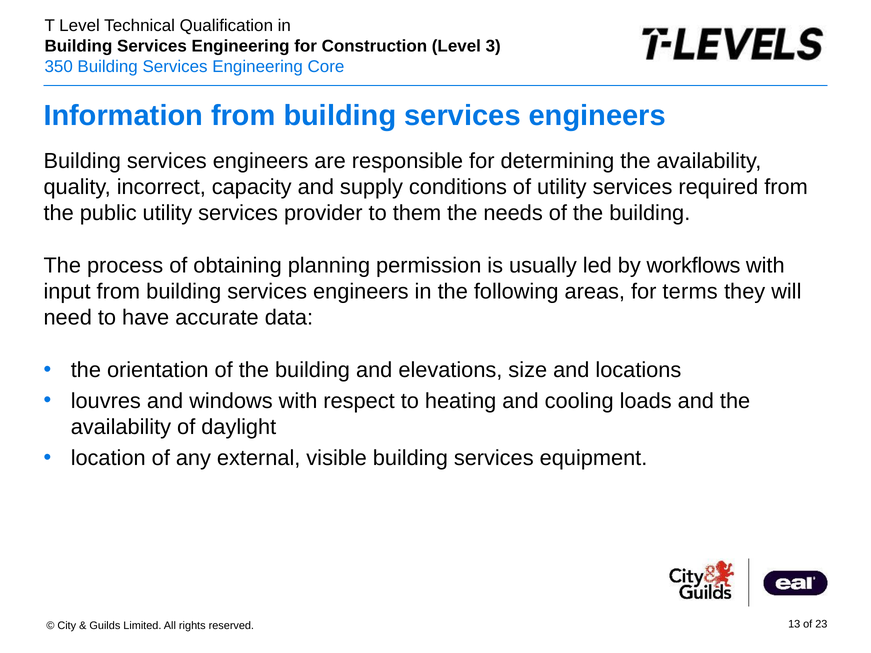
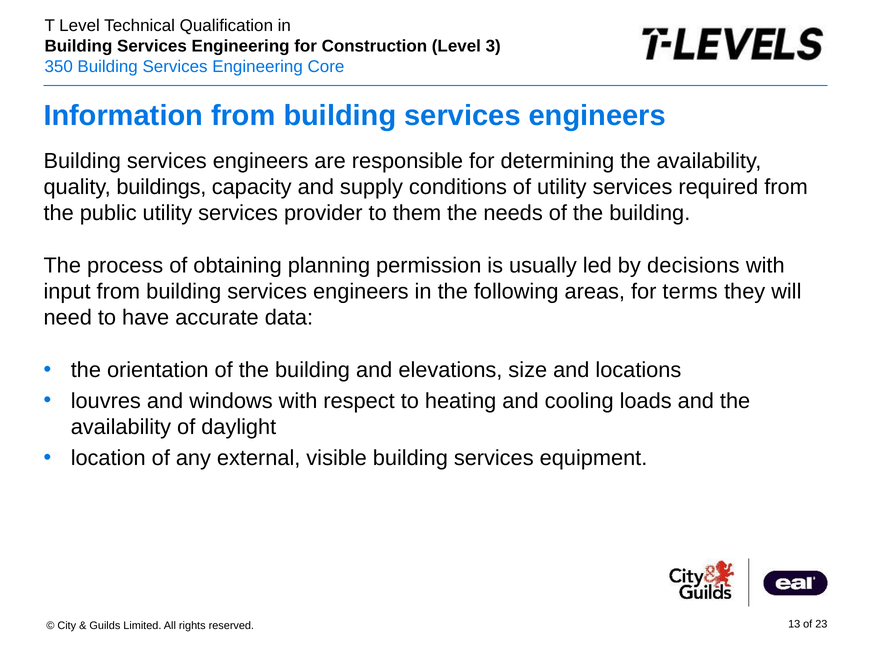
incorrect: incorrect -> buildings
workflows: workflows -> decisions
